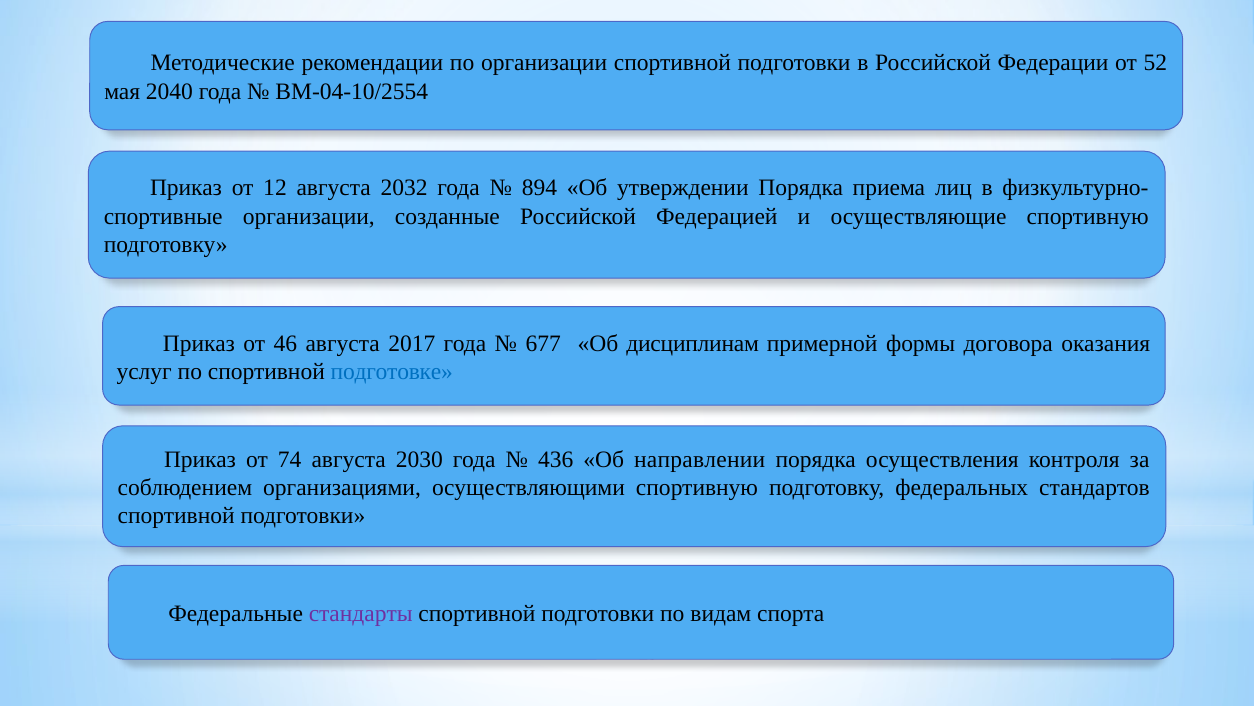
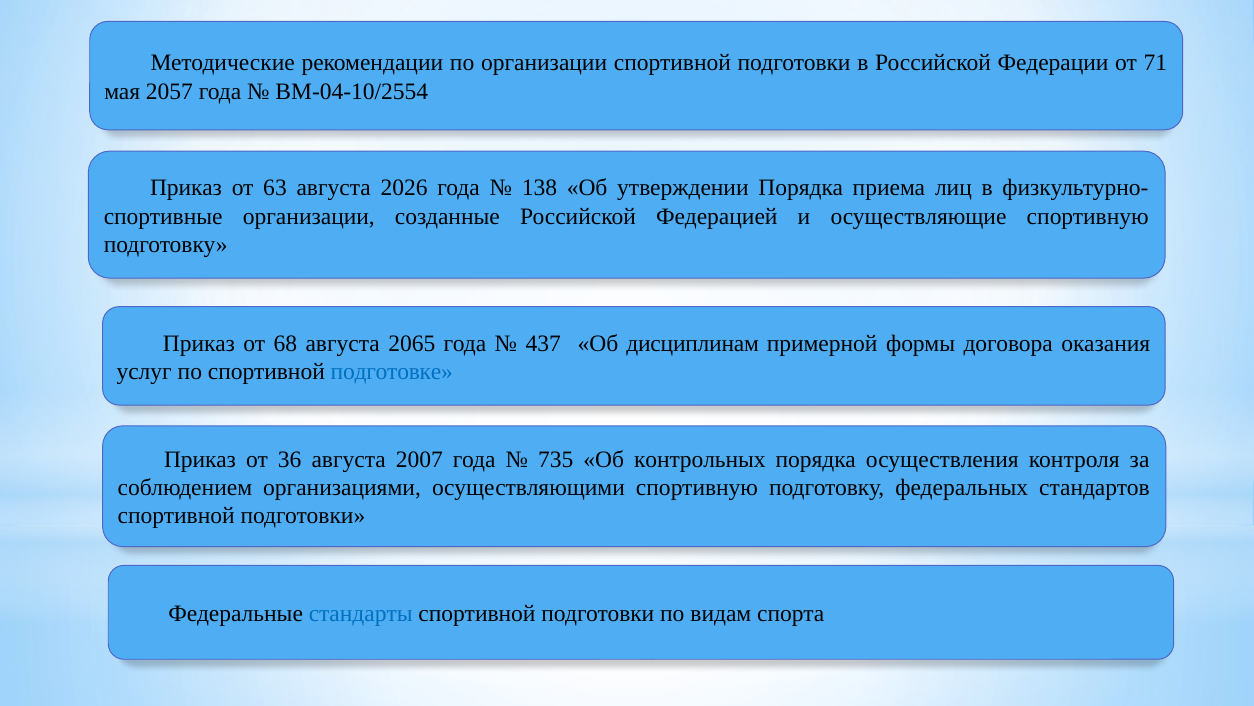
52: 52 -> 71
2040: 2040 -> 2057
12: 12 -> 63
2032: 2032 -> 2026
894: 894 -> 138
46: 46 -> 68
2017: 2017 -> 2065
677: 677 -> 437
74: 74 -> 36
2030: 2030 -> 2007
436: 436 -> 735
направлении: направлении -> контрольных
стандарты colour: purple -> blue
